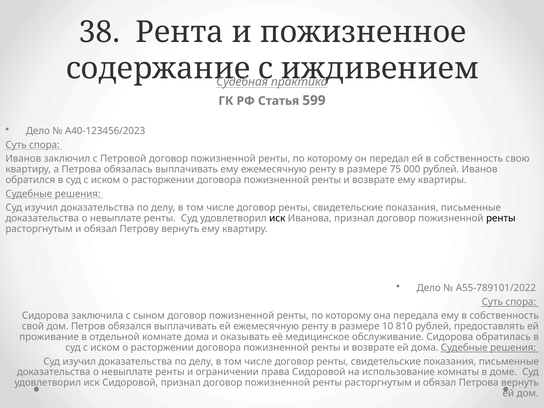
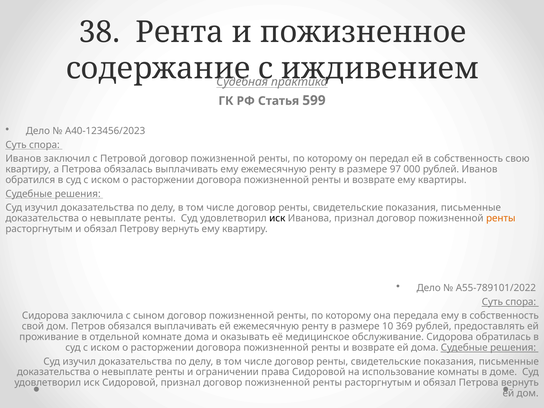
75: 75 -> 97
ренты at (501, 218) colour: black -> orange
810: 810 -> 369
